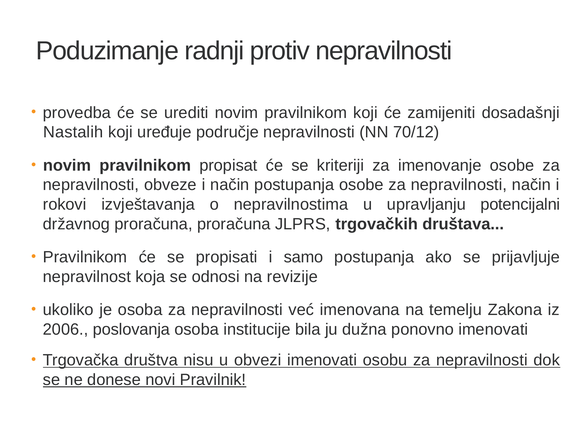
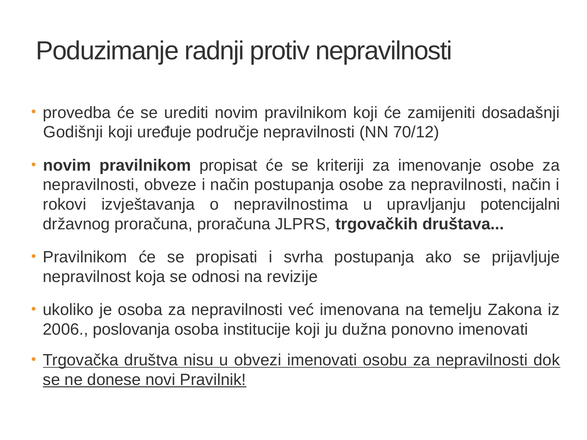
Nastalih: Nastalih -> Godišnji
samo: samo -> svrha
institucije bila: bila -> koji
